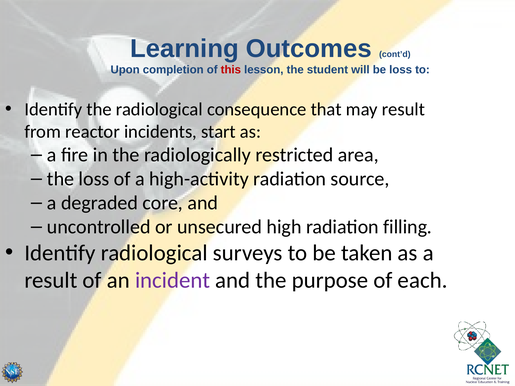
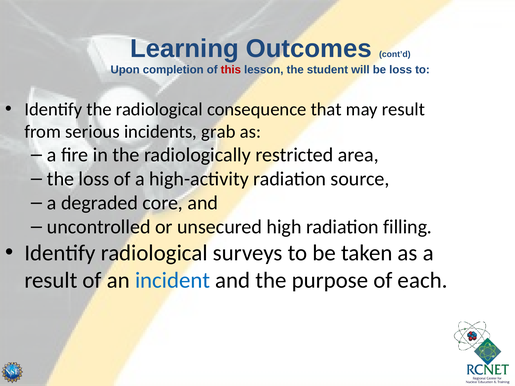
reactor: reactor -> serious
start: start -> grab
incident colour: purple -> blue
